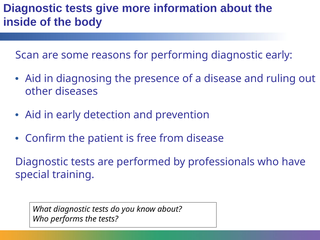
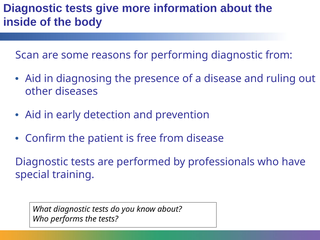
diagnostic early: early -> from
